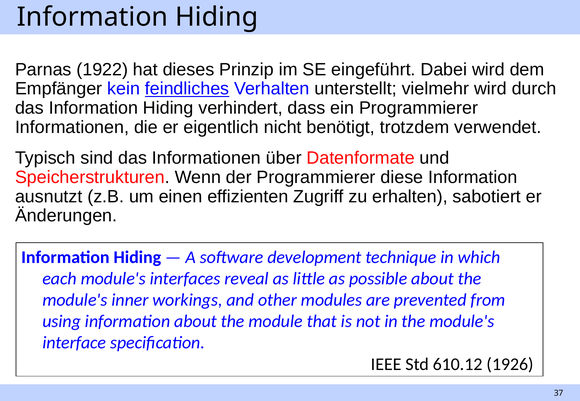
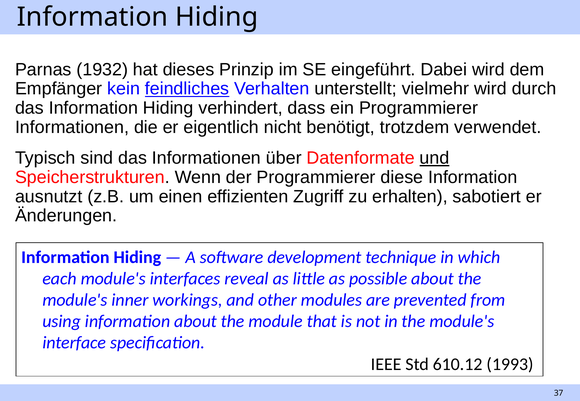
1922: 1922 -> 1932
und underline: none -> present
1926: 1926 -> 1993
